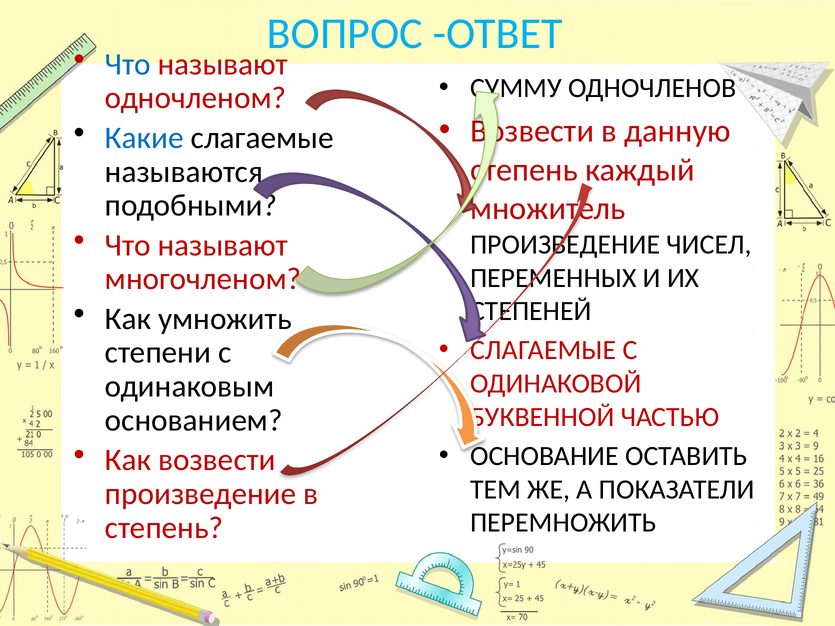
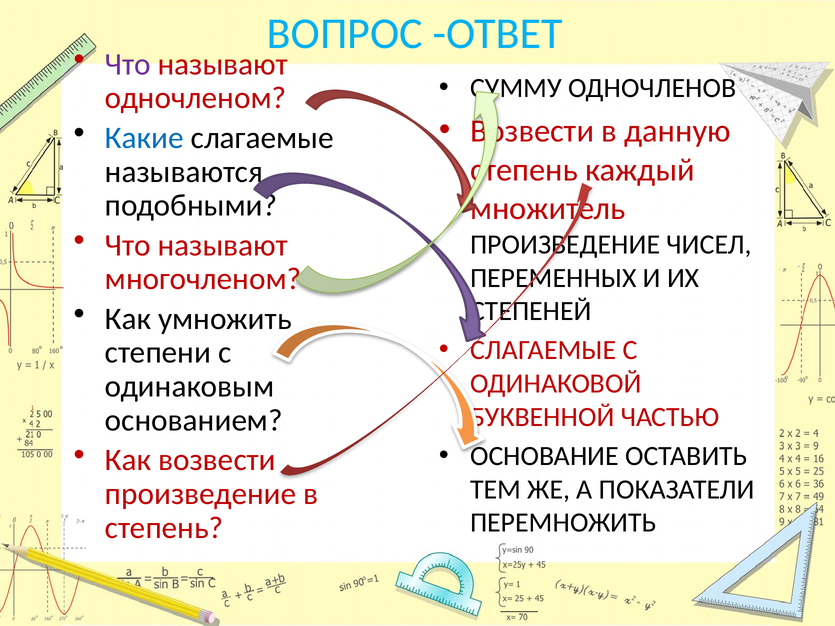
Что at (128, 64) colour: blue -> purple
